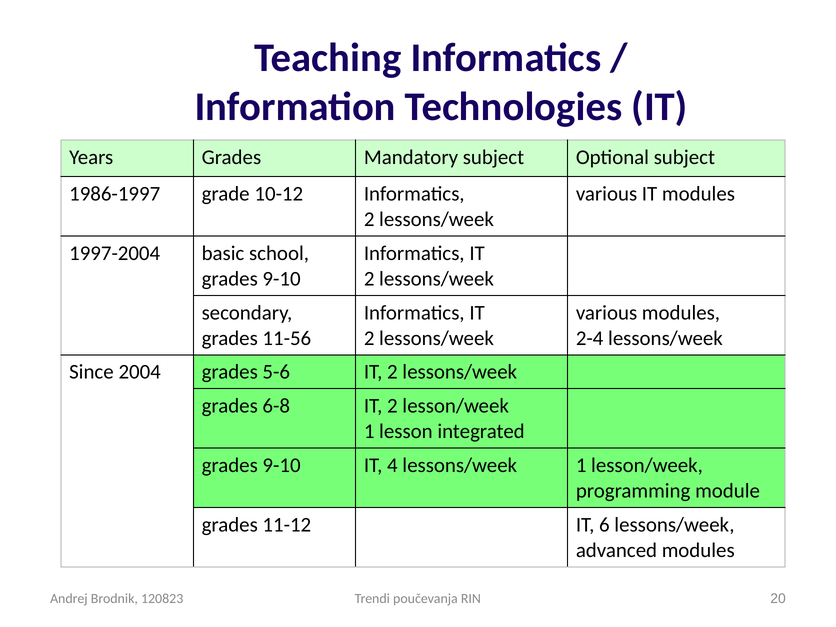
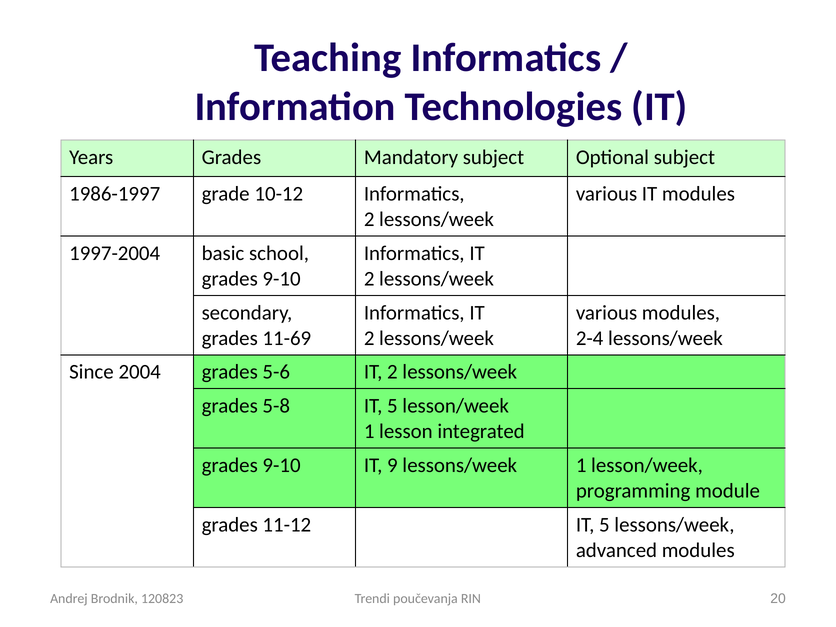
11-56: 11-56 -> 11-69
6-8: 6-8 -> 5-8
2 at (392, 406): 2 -> 5
4: 4 -> 9
11-12 IT 6: 6 -> 5
